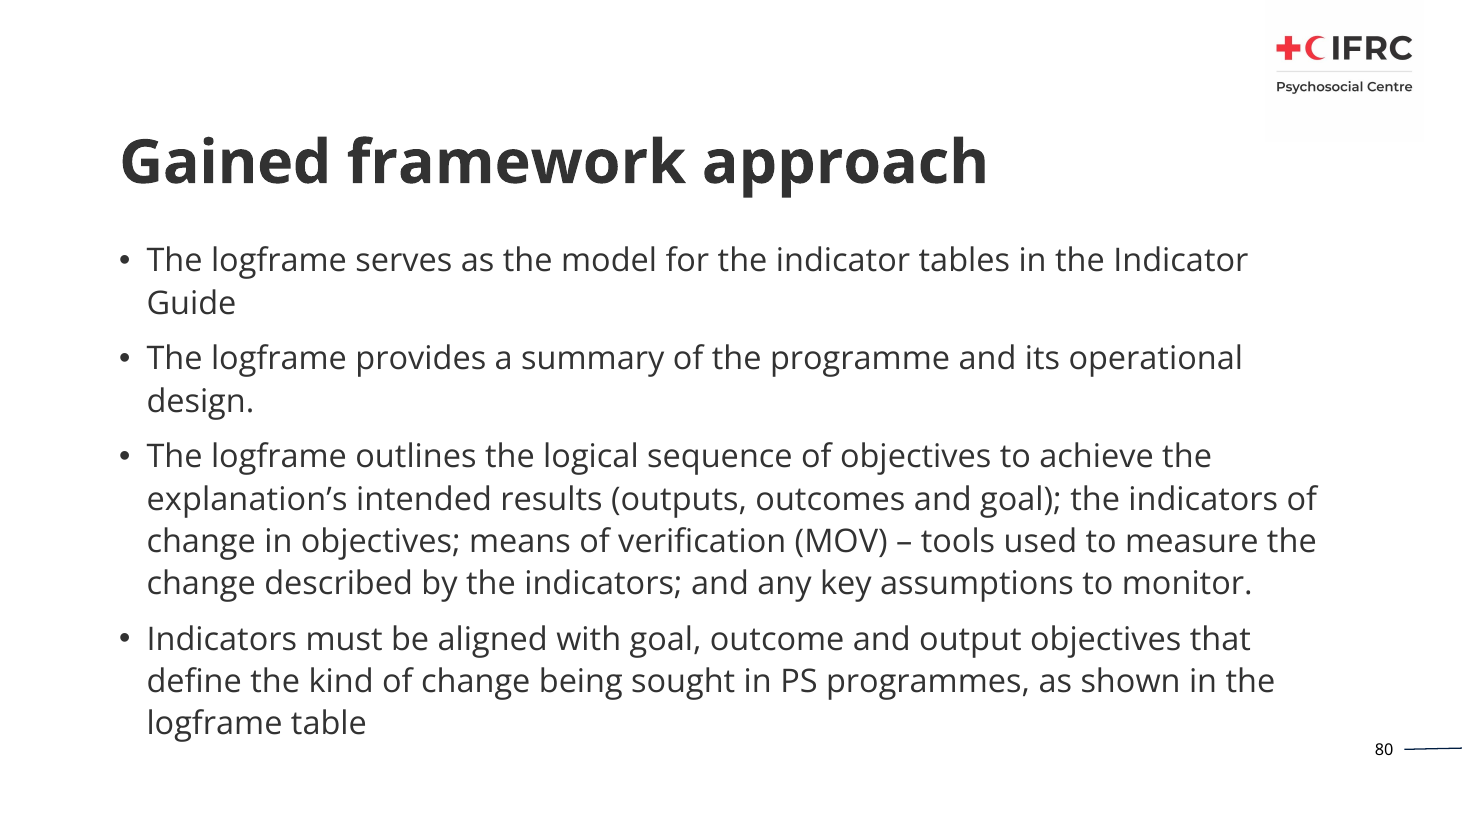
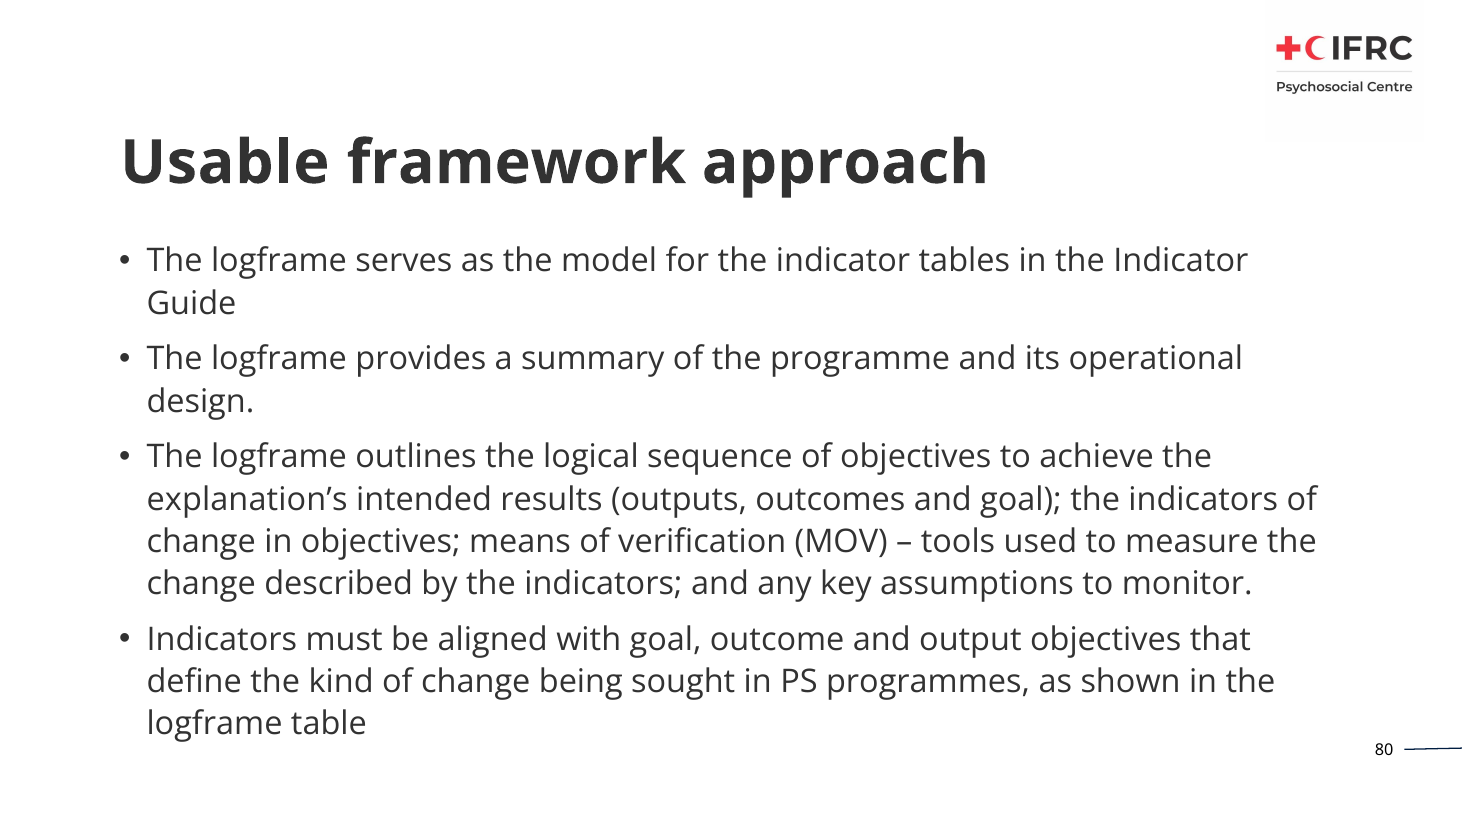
Gained: Gained -> Usable
